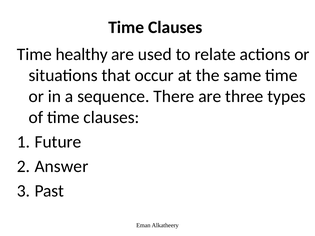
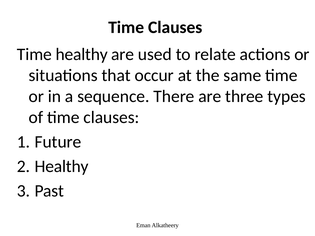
Answer at (61, 166): Answer -> Healthy
